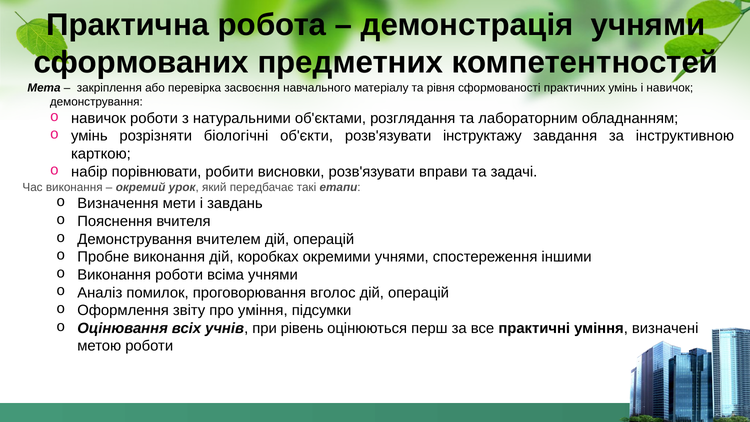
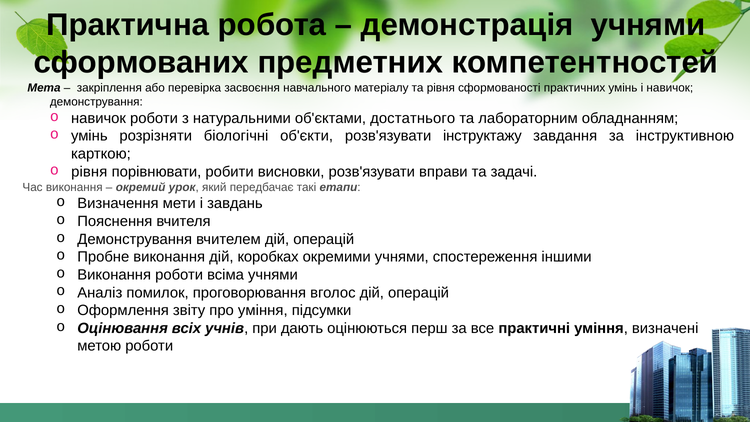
розглядання: розглядання -> достатнього
набір at (89, 172): набір -> рівня
рівень: рівень -> дають
